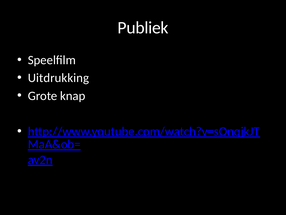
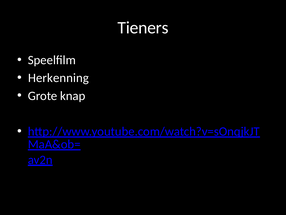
Publiek: Publiek -> Tieners
Uitdrukking: Uitdrukking -> Herkenning
